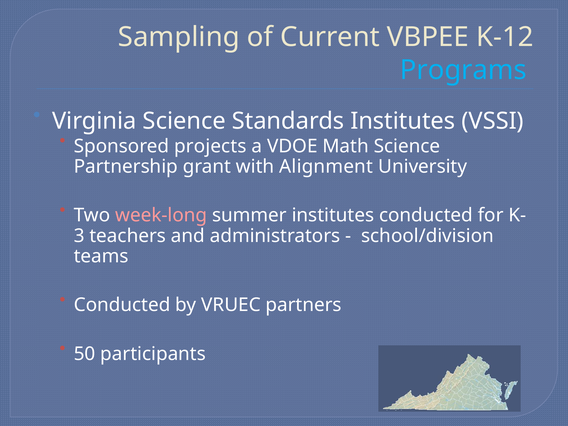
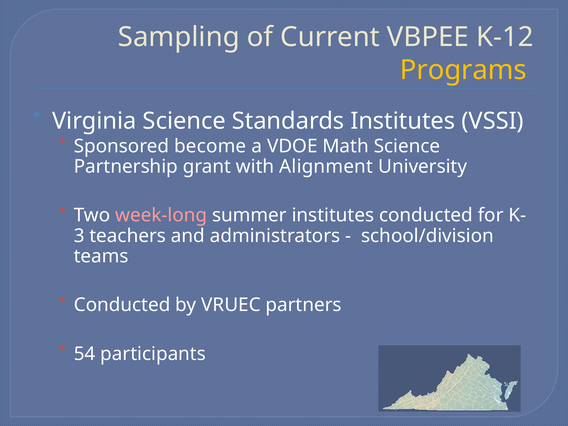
Programs colour: light blue -> yellow
projects: projects -> become
50: 50 -> 54
